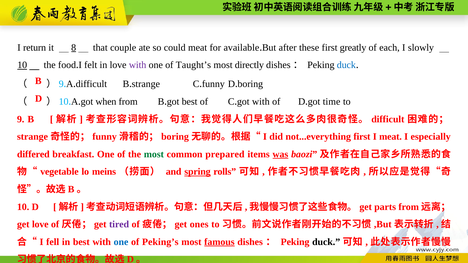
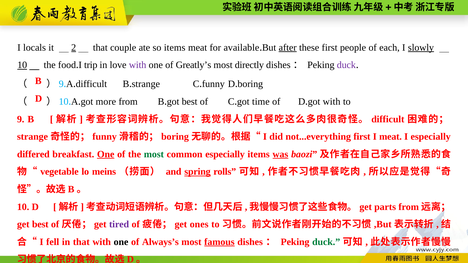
return: return -> locals
8: 8 -> 2
so could: could -> items
after underline: none -> present
greatly: greatly -> people
slowly underline: none -> present
felt: felt -> trip
Taught’s: Taught’s -> Greatly’s
duck at (346, 65) colour: blue -> purple
when: when -> more
with at (261, 102): with -> time
time at (332, 102): time -> with
One at (106, 154) underline: none -> present
common prepared: prepared -> especially
love at (40, 225): love -> best
in best: best -> that
one at (121, 242) colour: blue -> black
Peking’s: Peking’s -> Always’s
duck at (326, 242) colour: black -> green
